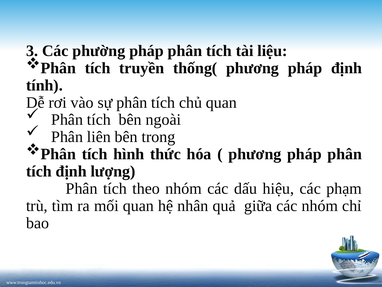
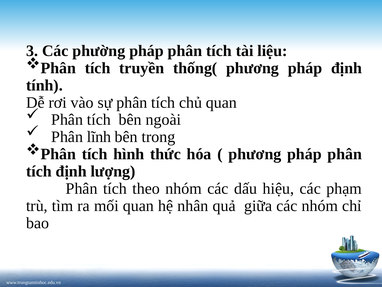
liên: liên -> lĩnh
